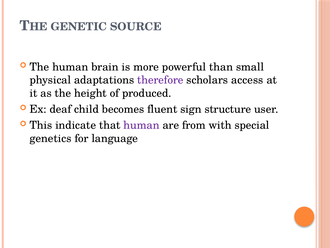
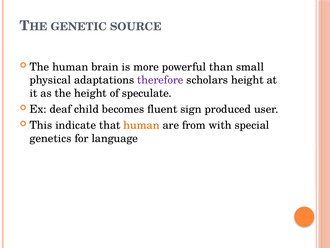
scholars access: access -> height
produced: produced -> speculate
structure: structure -> produced
human at (142, 125) colour: purple -> orange
